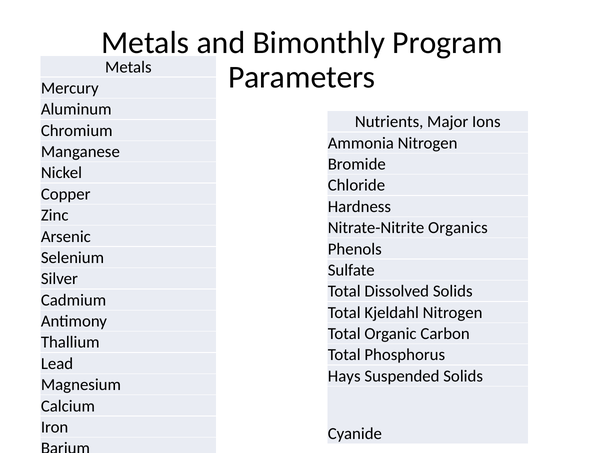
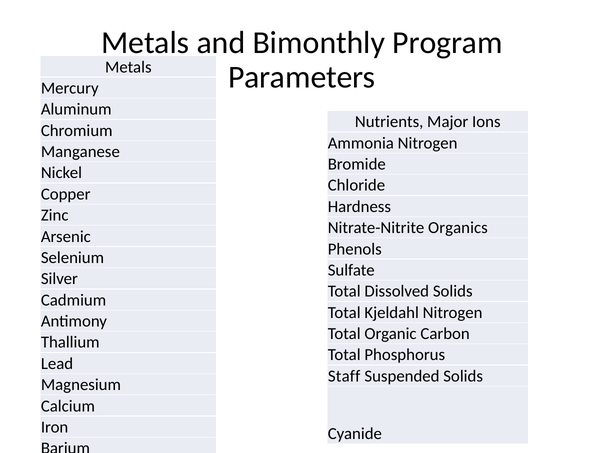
Hays: Hays -> Staff
